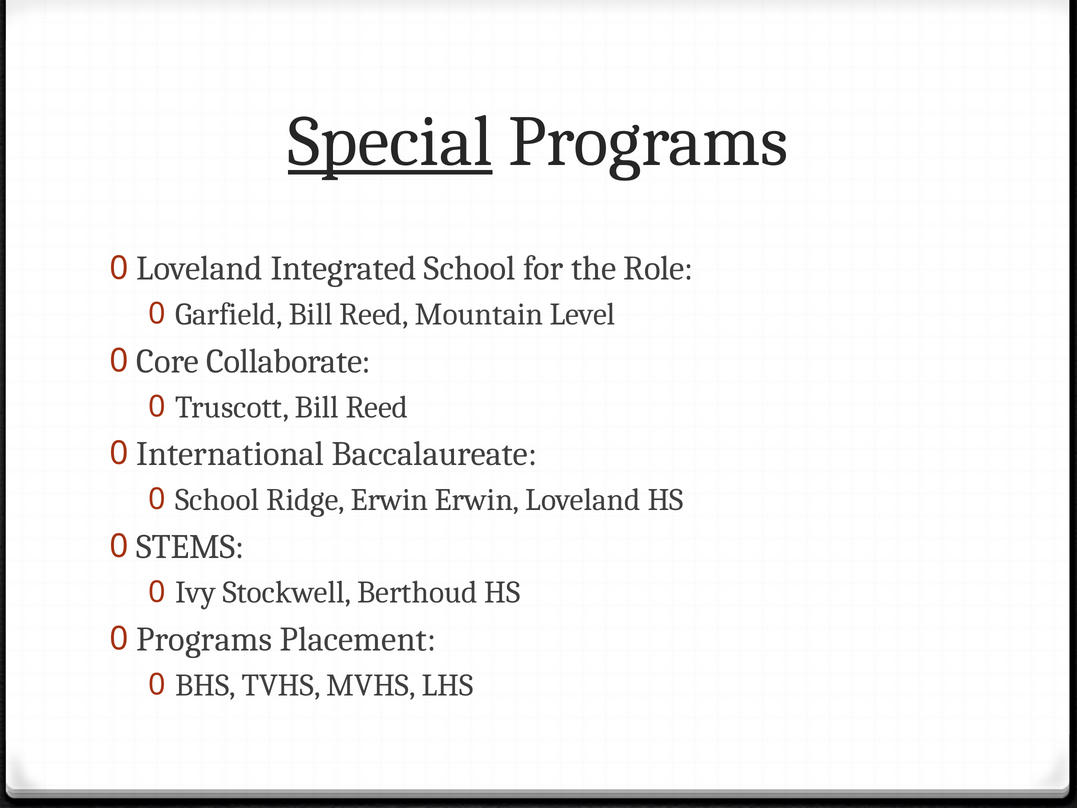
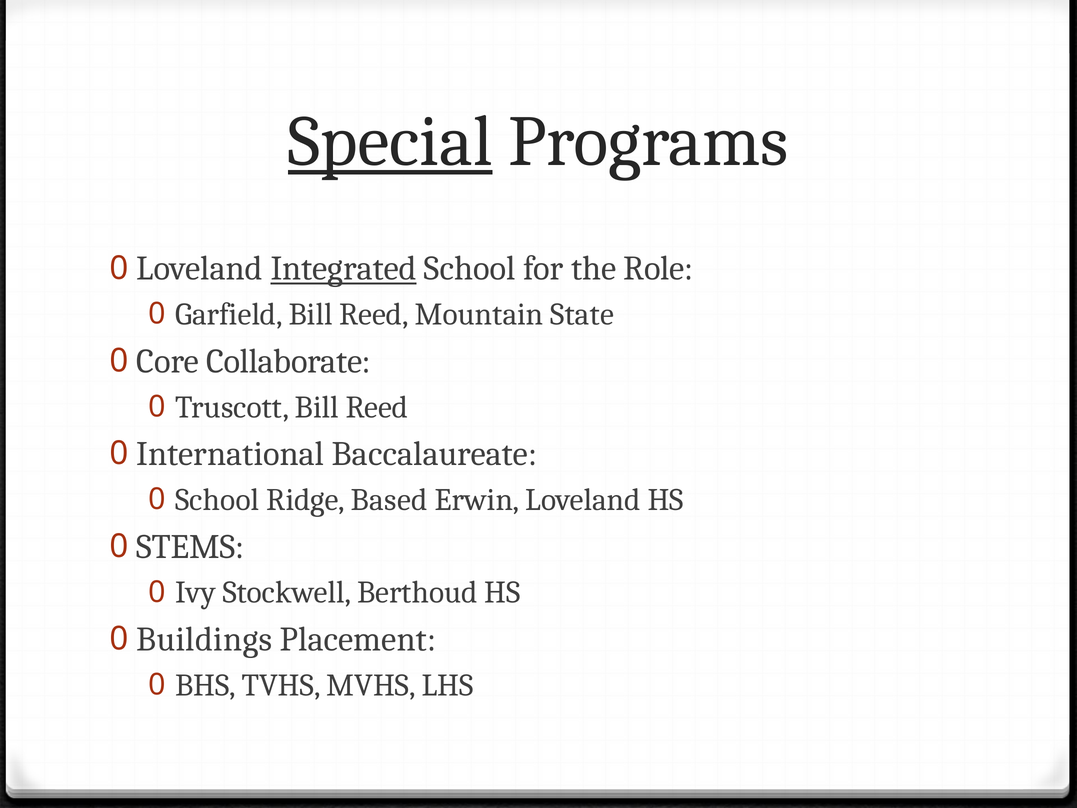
Integrated underline: none -> present
Level: Level -> State
Ridge Erwin: Erwin -> Based
Programs at (204, 639): Programs -> Buildings
